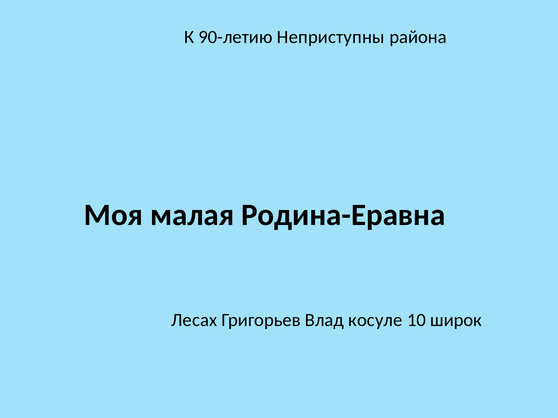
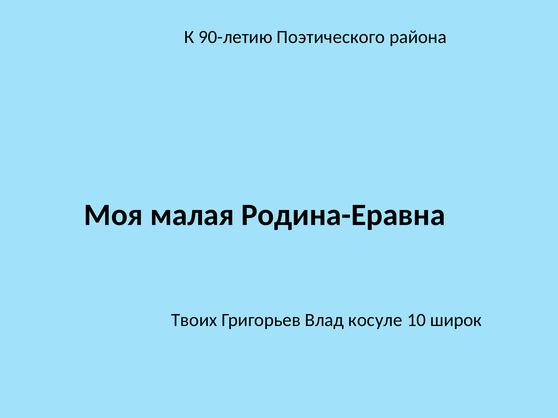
Неприступны: Неприступны -> Поэтического
Лесах: Лесах -> Твоих
